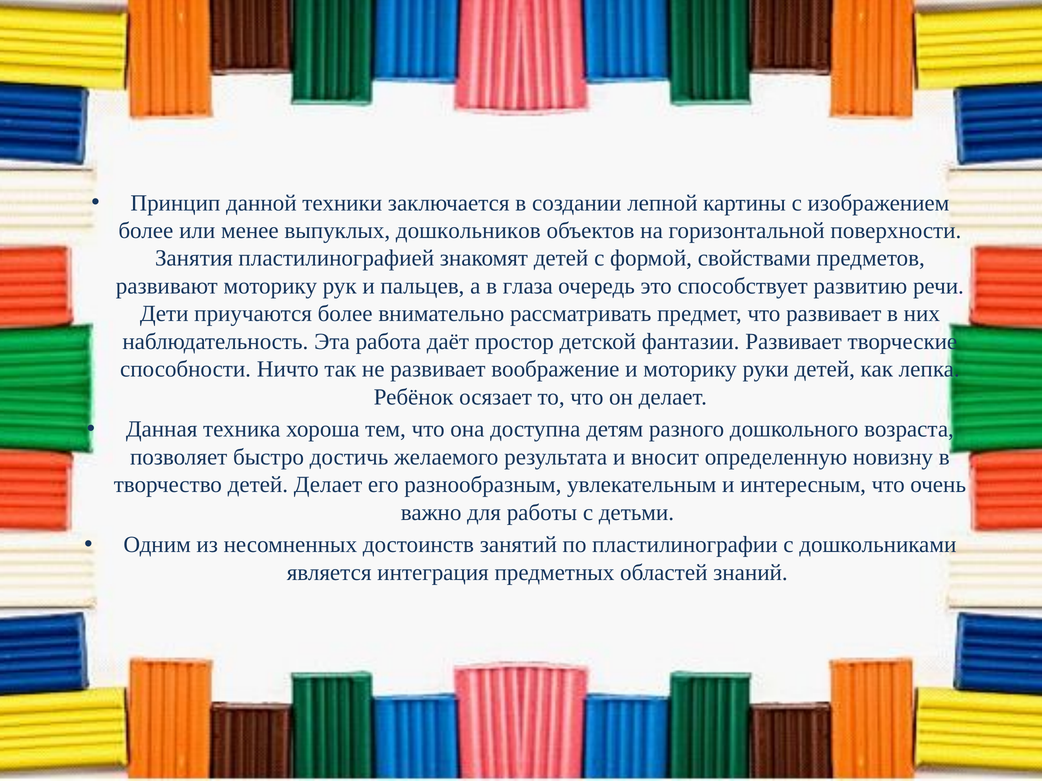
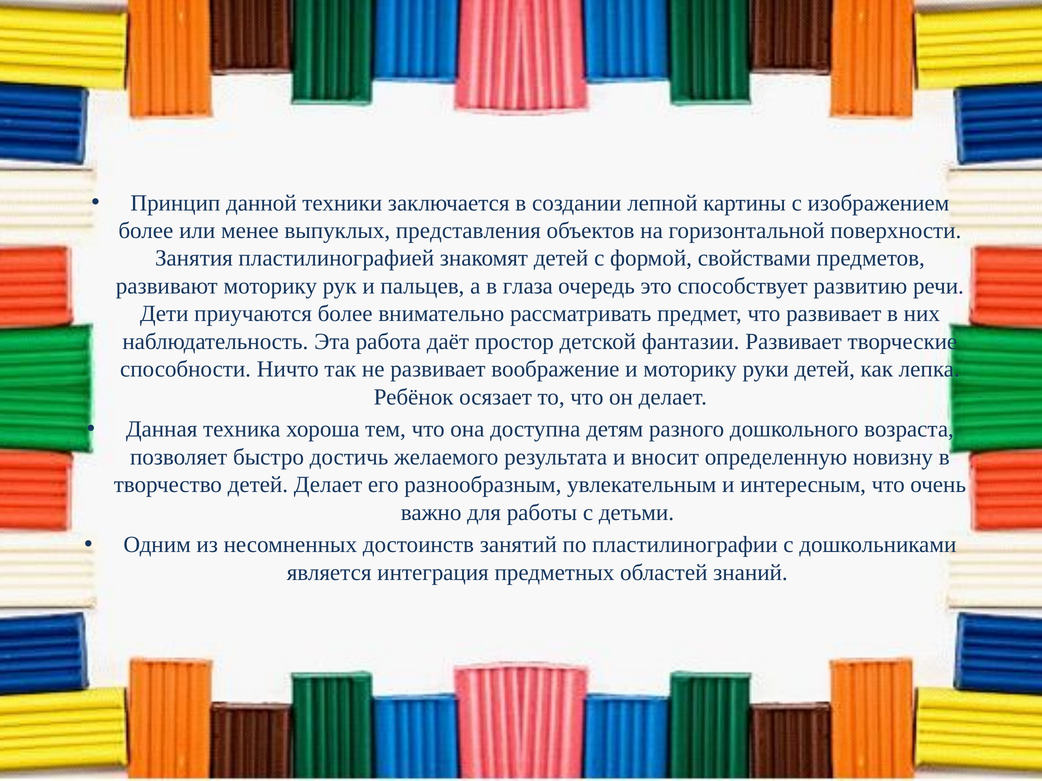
дошкольников: дошкольников -> представления
